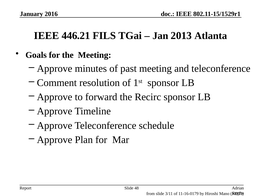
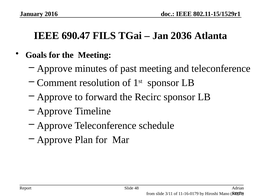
446.21: 446.21 -> 690.47
2013: 2013 -> 2036
